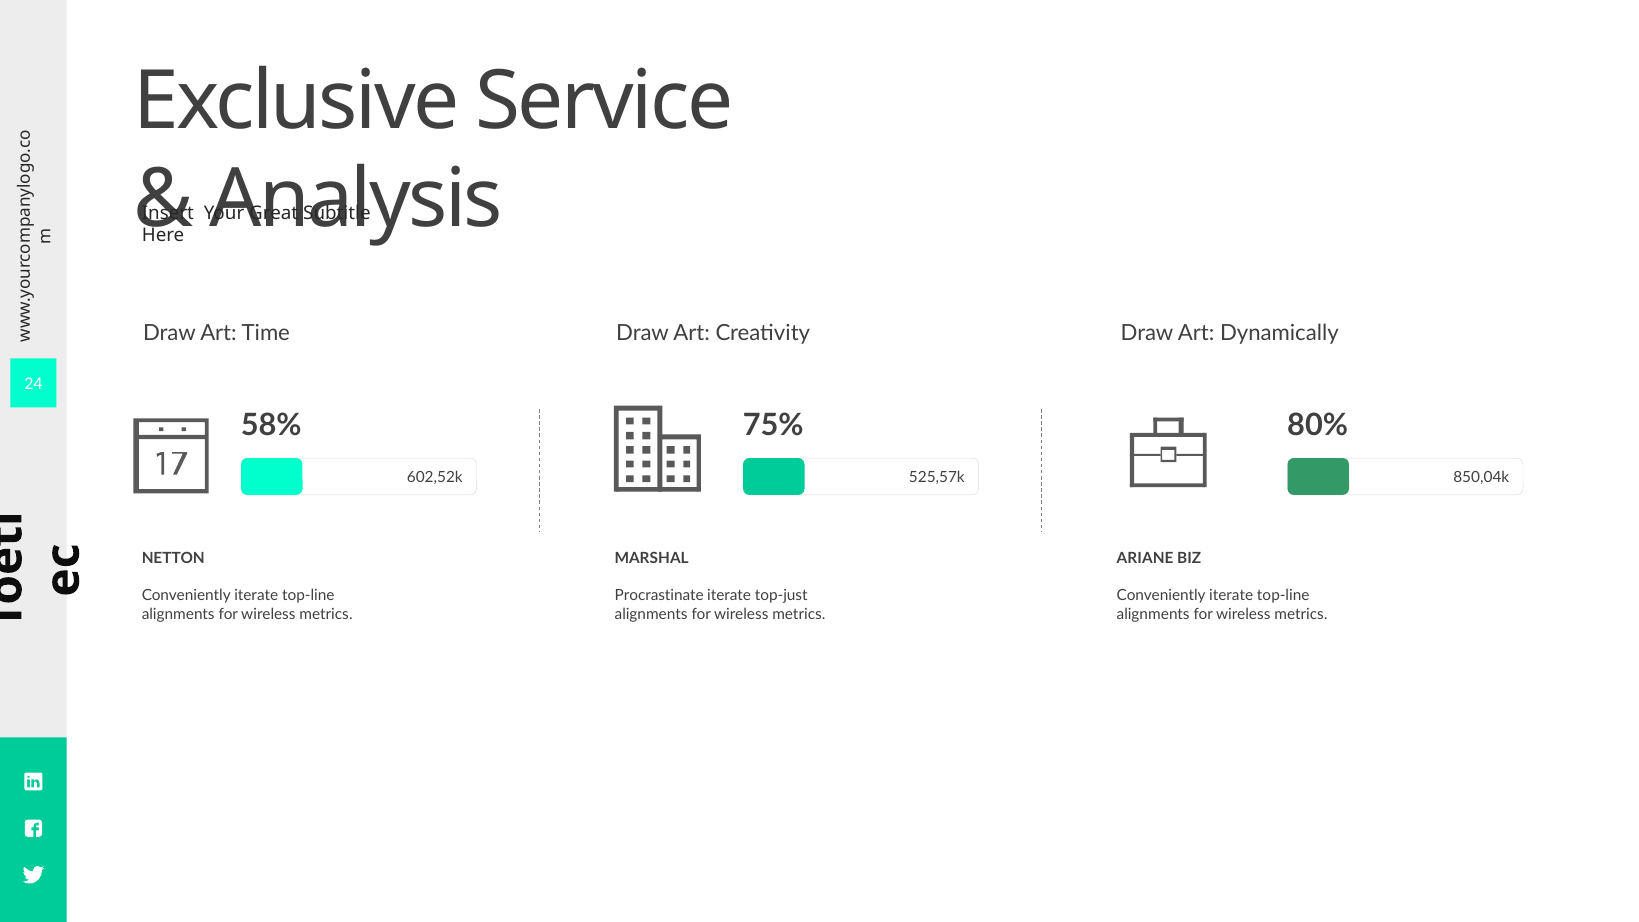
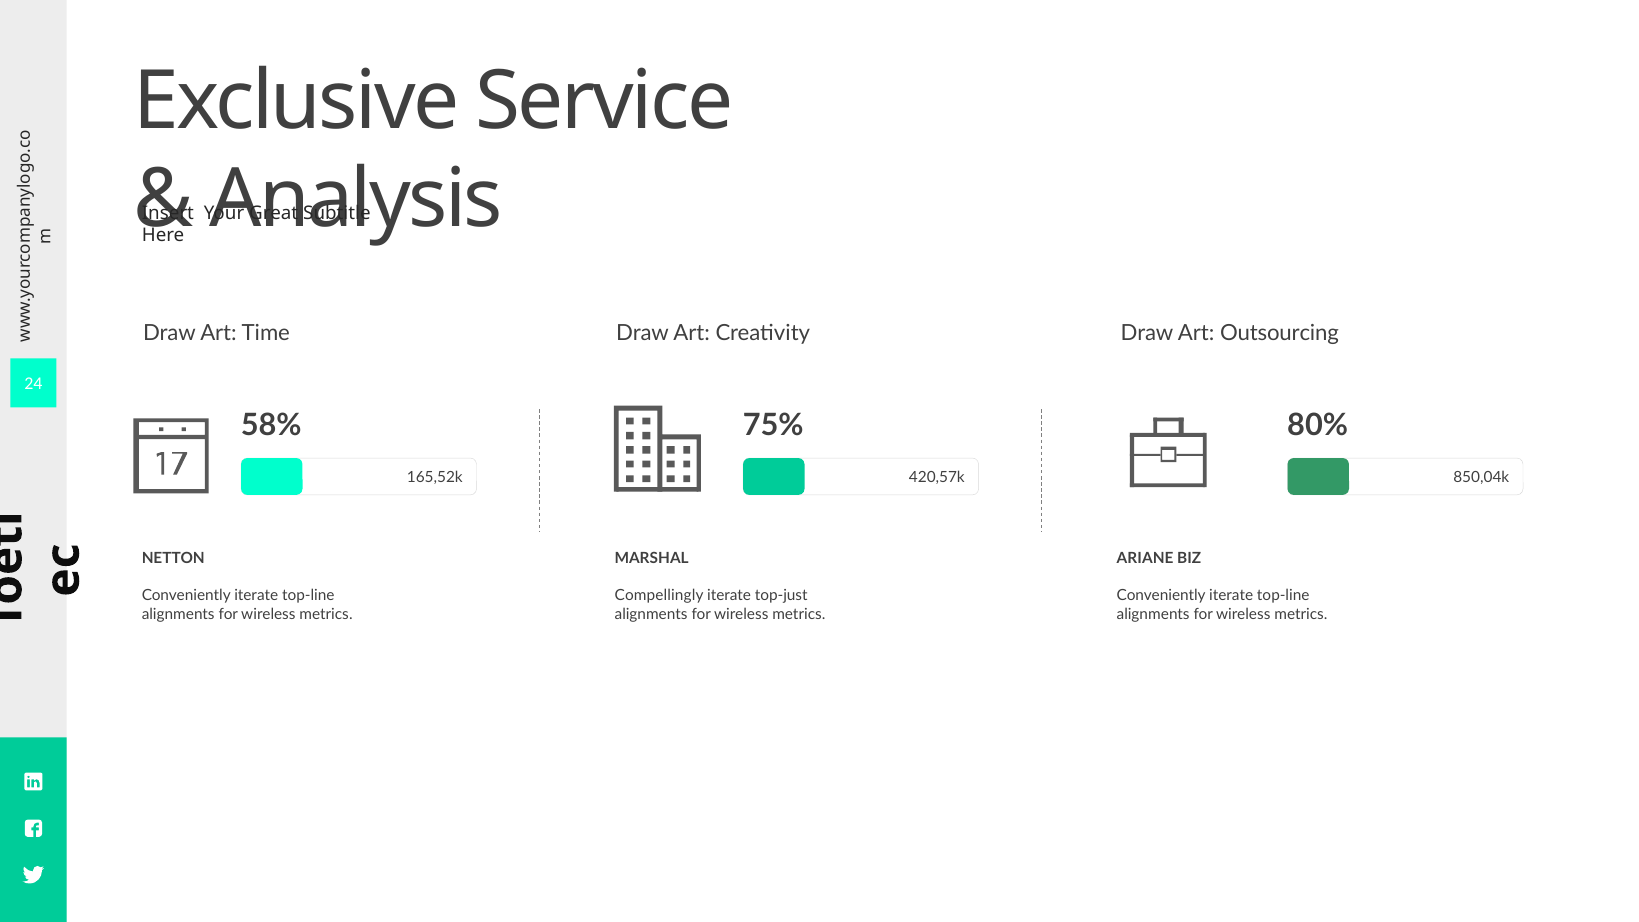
Dynamically: Dynamically -> Outsourcing
602,52k: 602,52k -> 165,52k
525,57k: 525,57k -> 420,57k
Procrastinate: Procrastinate -> Compellingly
